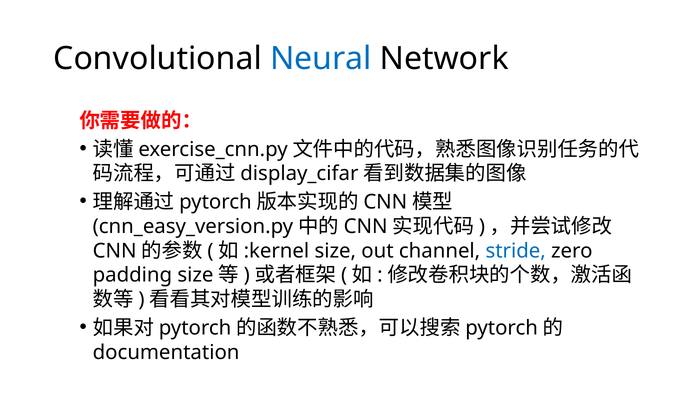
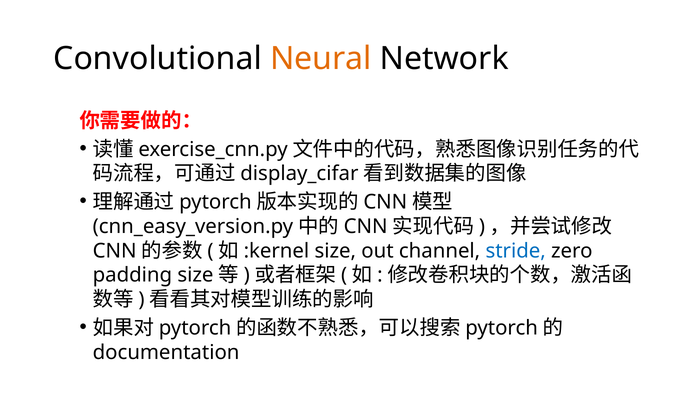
Neural colour: blue -> orange
